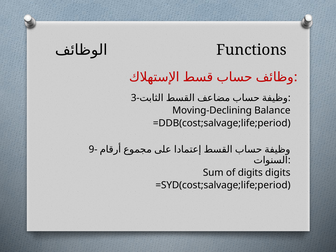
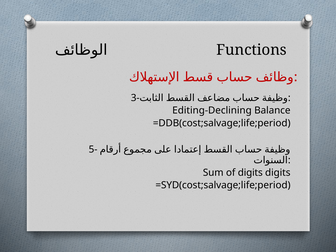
Moving-Declining: Moving-Declining -> Editing-Declining
9-: 9- -> 5-
